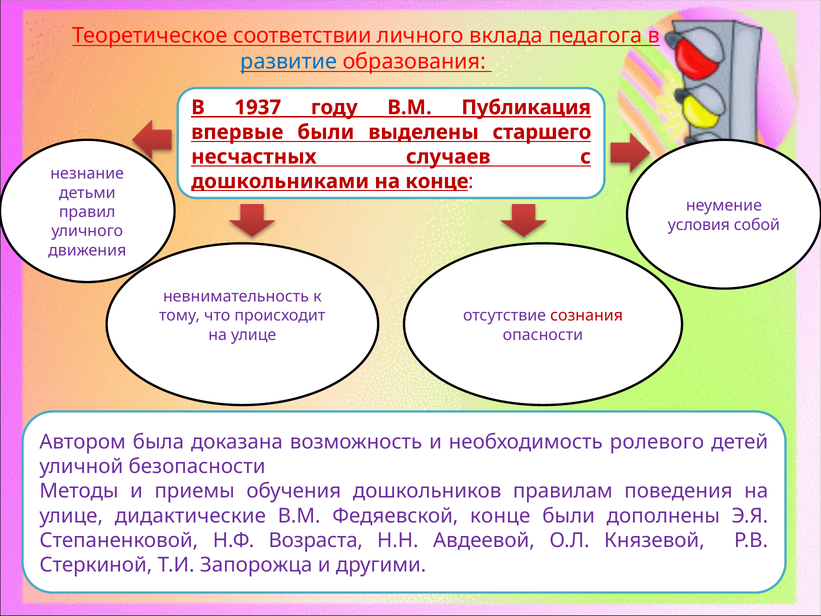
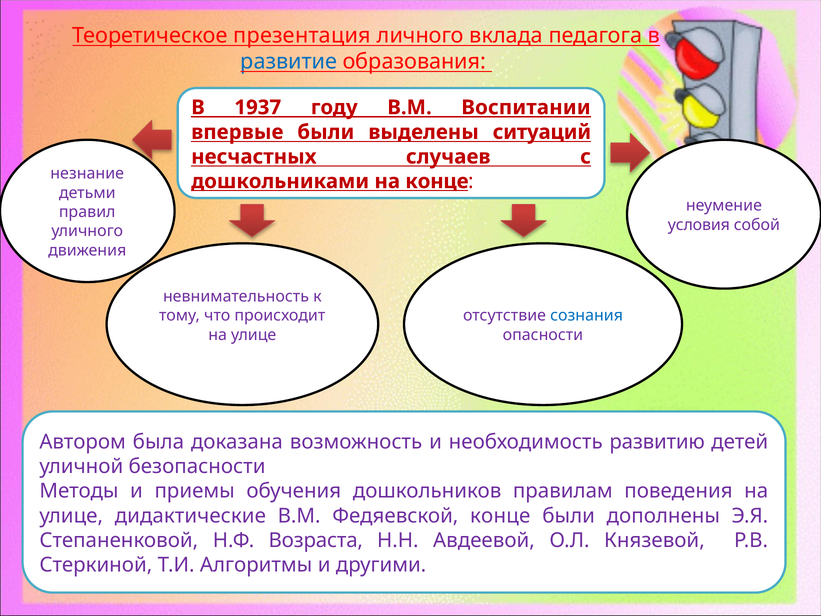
соответствии: соответствии -> презентация
Публикация: Публикация -> Воспитании
старшего: старшего -> ситуаций
сознания colour: red -> blue
ролевого: ролевого -> развитию
Запорожца: Запорожца -> Алгоритмы
